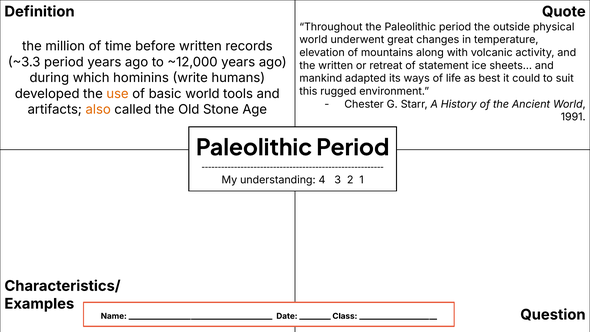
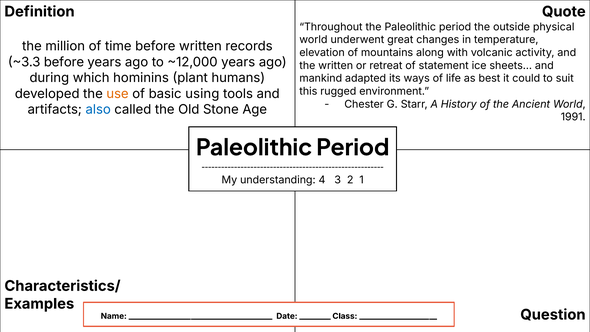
~3.3 period: period -> before
write: write -> plant
basic world: world -> using
also colour: orange -> blue
